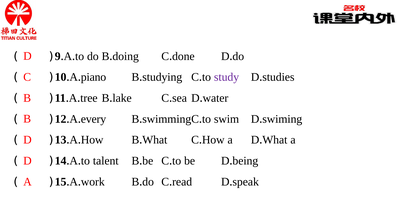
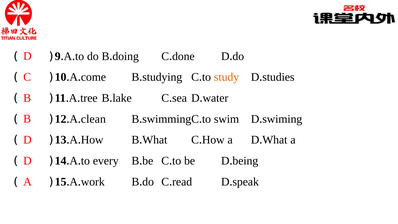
piano: piano -> come
study colour: purple -> orange
every: every -> clean
talent: talent -> every
